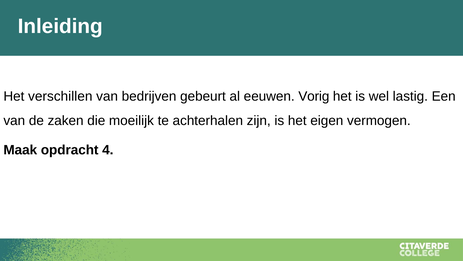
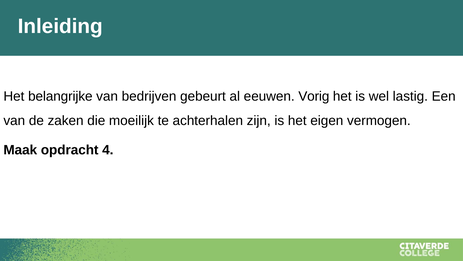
verschillen: verschillen -> belangrijke
